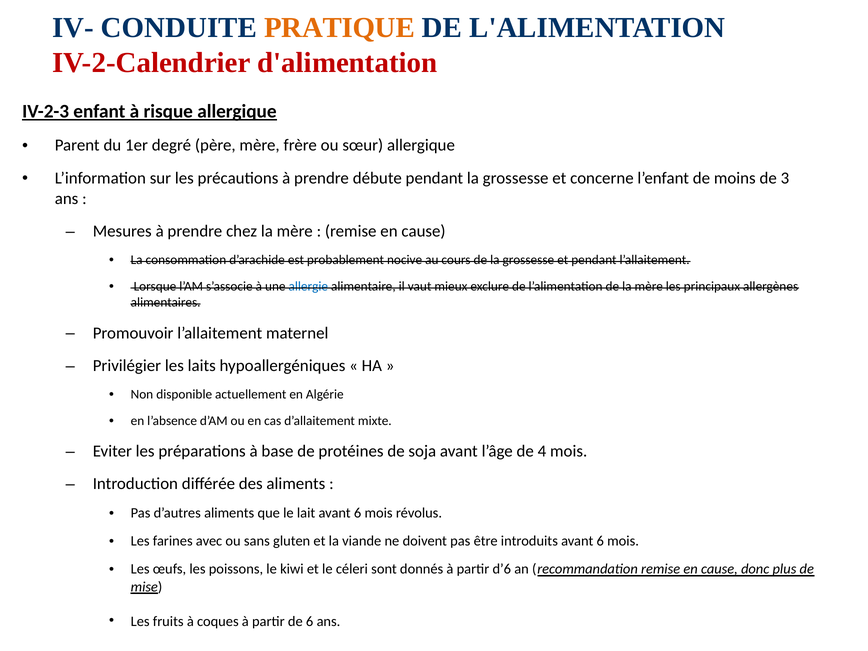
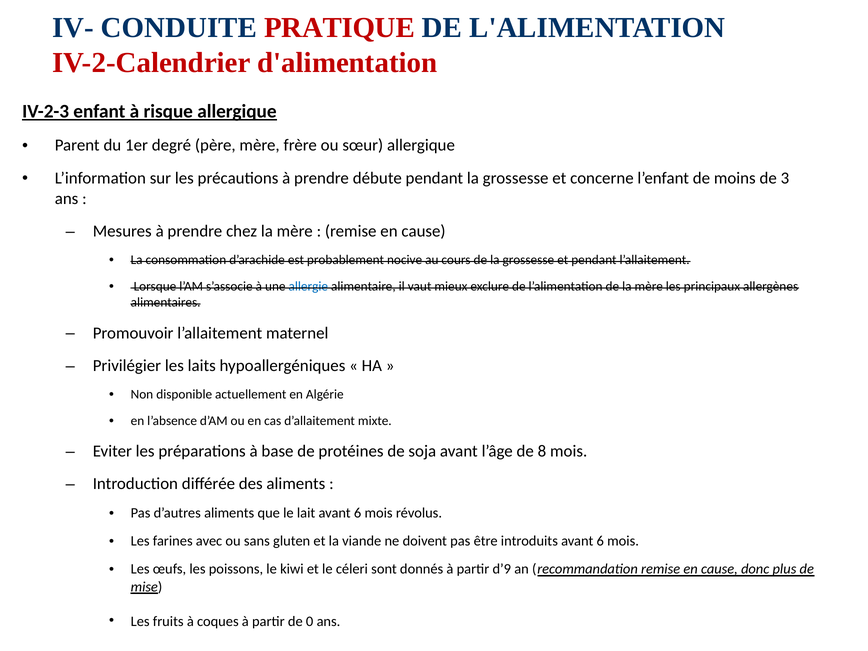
PRATIQUE colour: orange -> red
4: 4 -> 8
d’6: d’6 -> d’9
de 6: 6 -> 0
